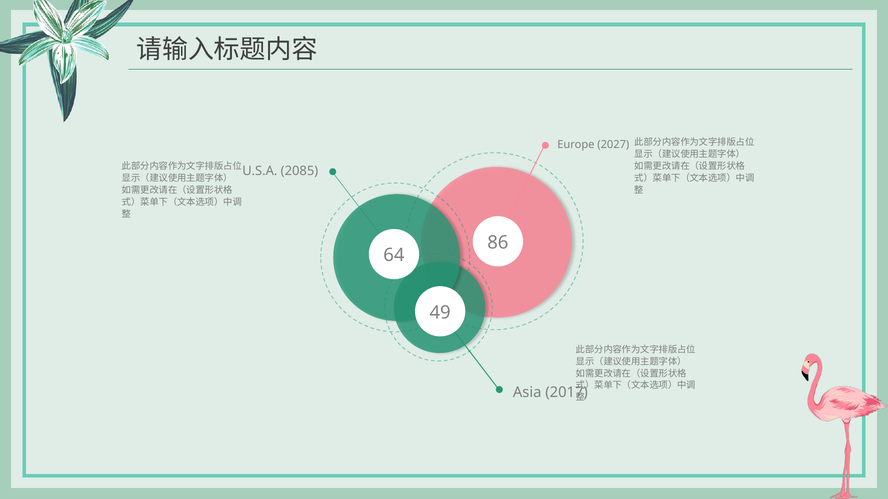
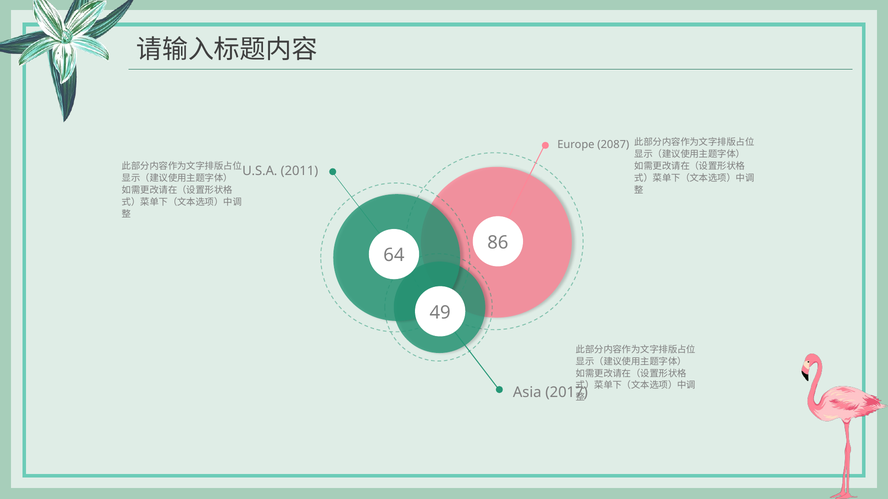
2027: 2027 -> 2087
2085: 2085 -> 2011
